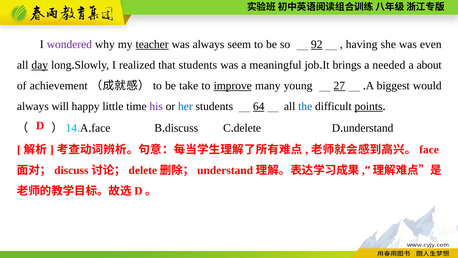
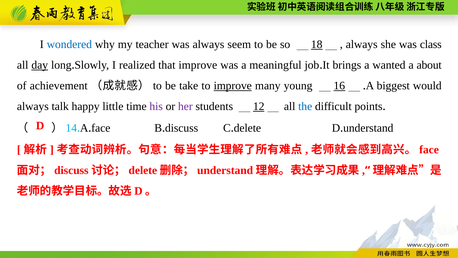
wondered colour: purple -> blue
teacher underline: present -> none
92: 92 -> 18
having at (362, 44): having -> always
even: even -> class
that students: students -> improve
needed: needed -> wanted
27: 27 -> 16
will: will -> talk
her colour: blue -> purple
64: 64 -> 12
points underline: present -> none
